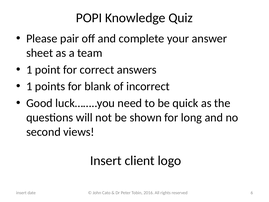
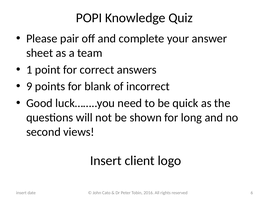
1 at (29, 86): 1 -> 9
